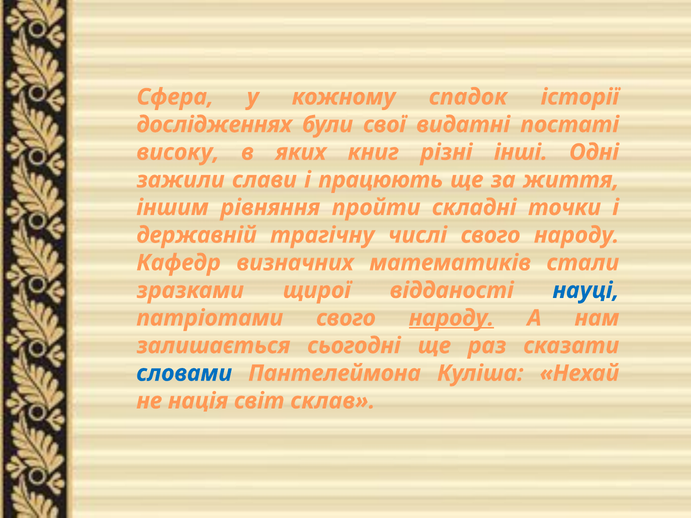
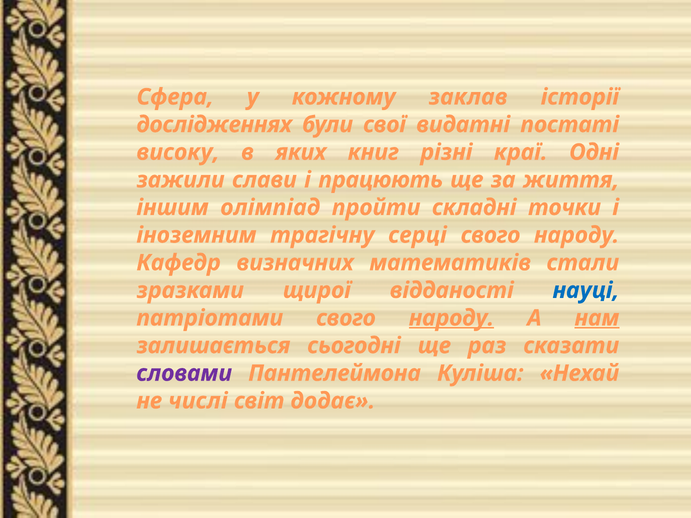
спадок: спадок -> заклав
інші: інші -> краї
рівняння: рівняння -> олімпіад
державній: державній -> іноземним
числі: числі -> серці
нам underline: none -> present
словами colour: blue -> purple
нація: нація -> числі
склав: склав -> додає
